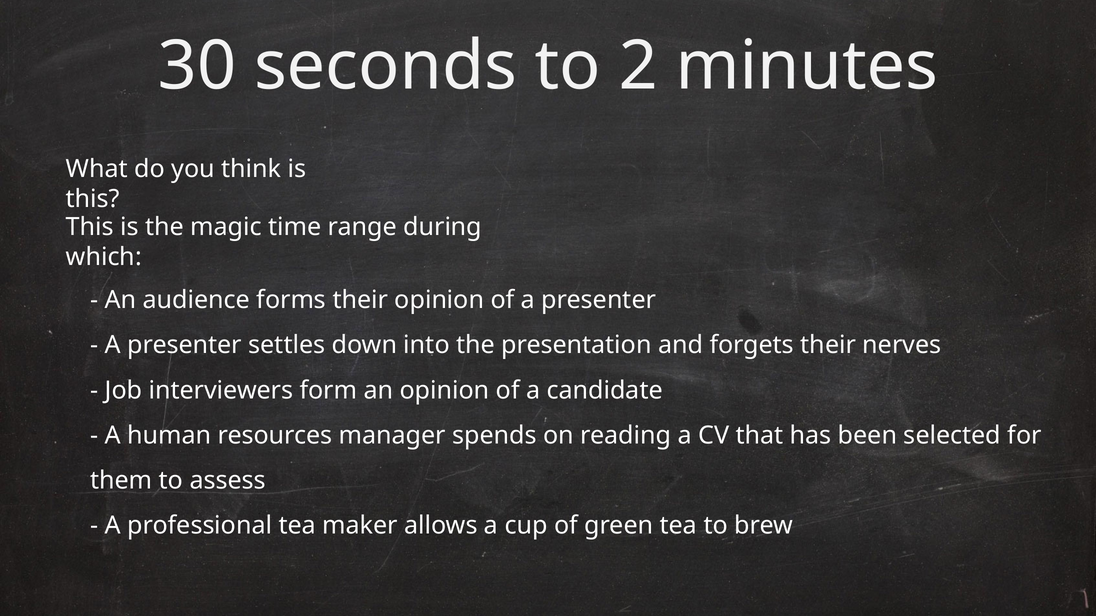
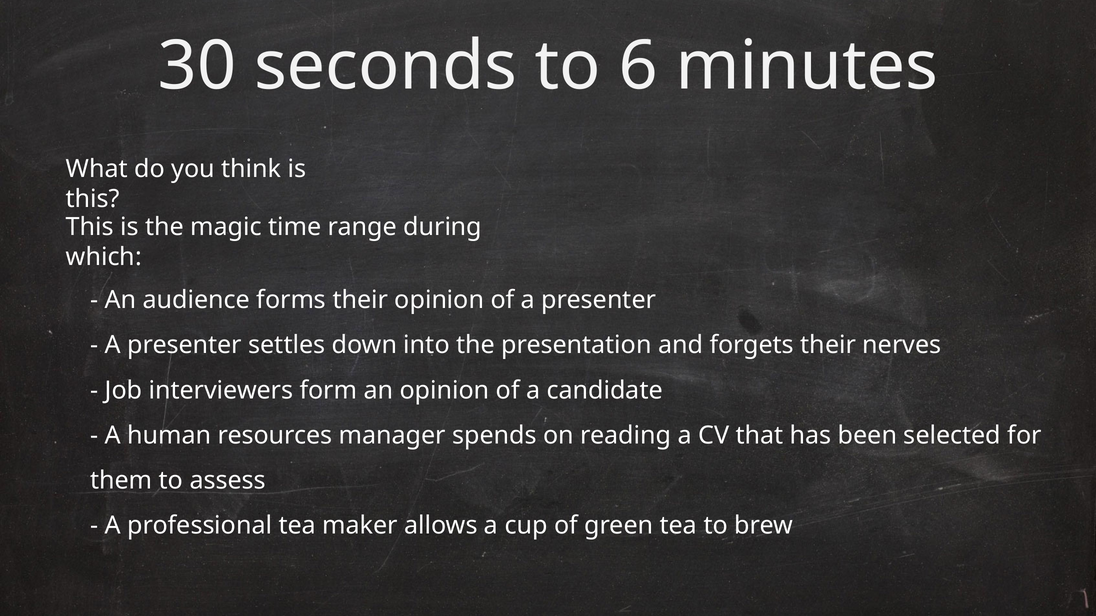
2: 2 -> 6
